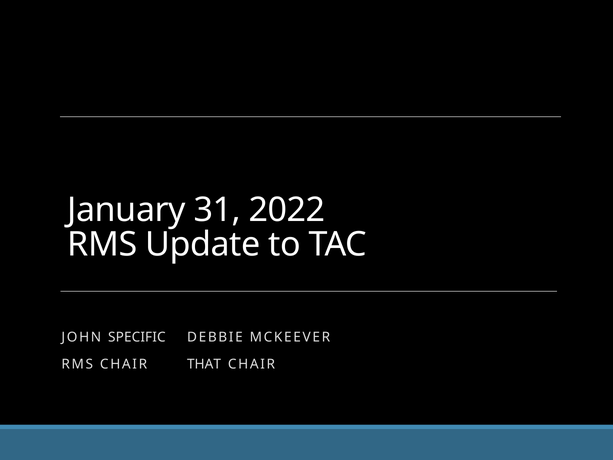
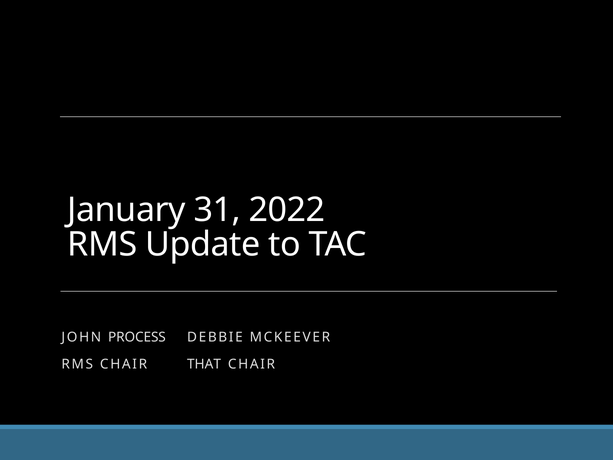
SPECIFIC: SPECIFIC -> PROCESS
